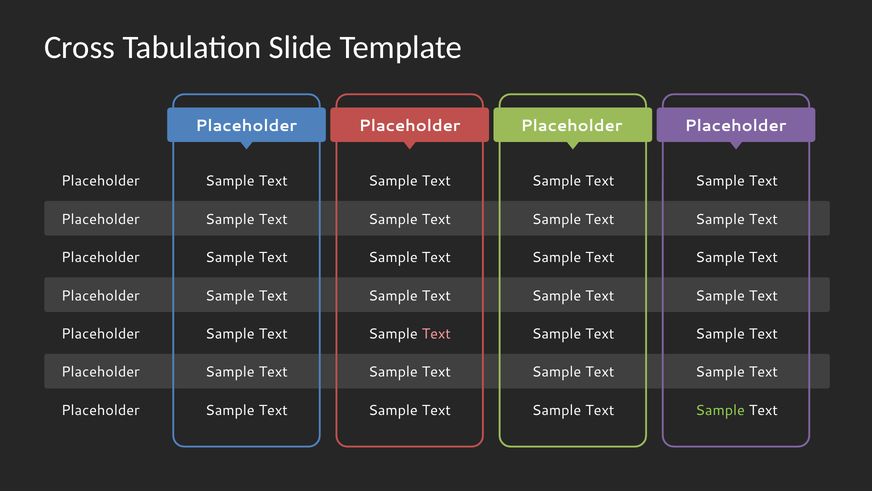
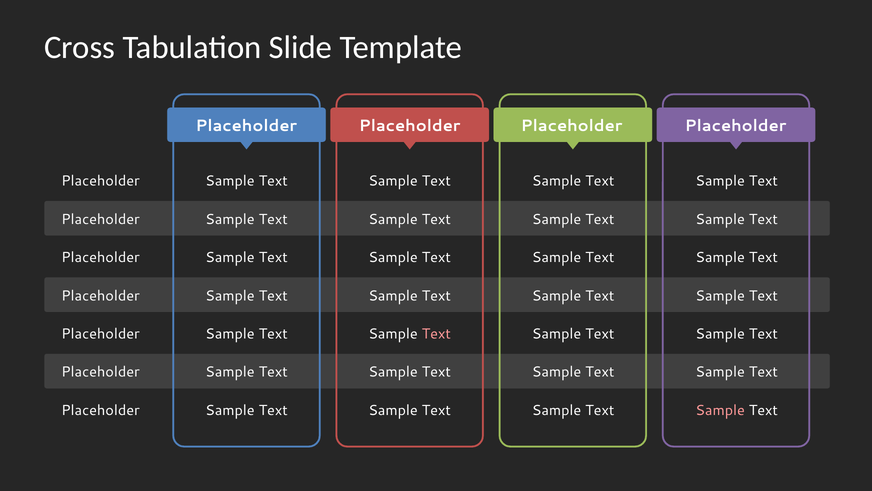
Sample at (720, 410) colour: light green -> pink
